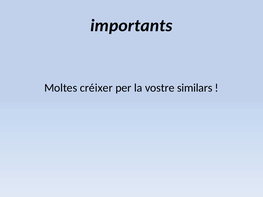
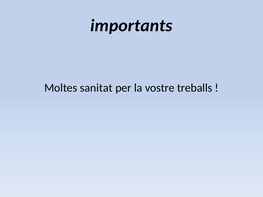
créixer: créixer -> sanitat
similars: similars -> treballs
